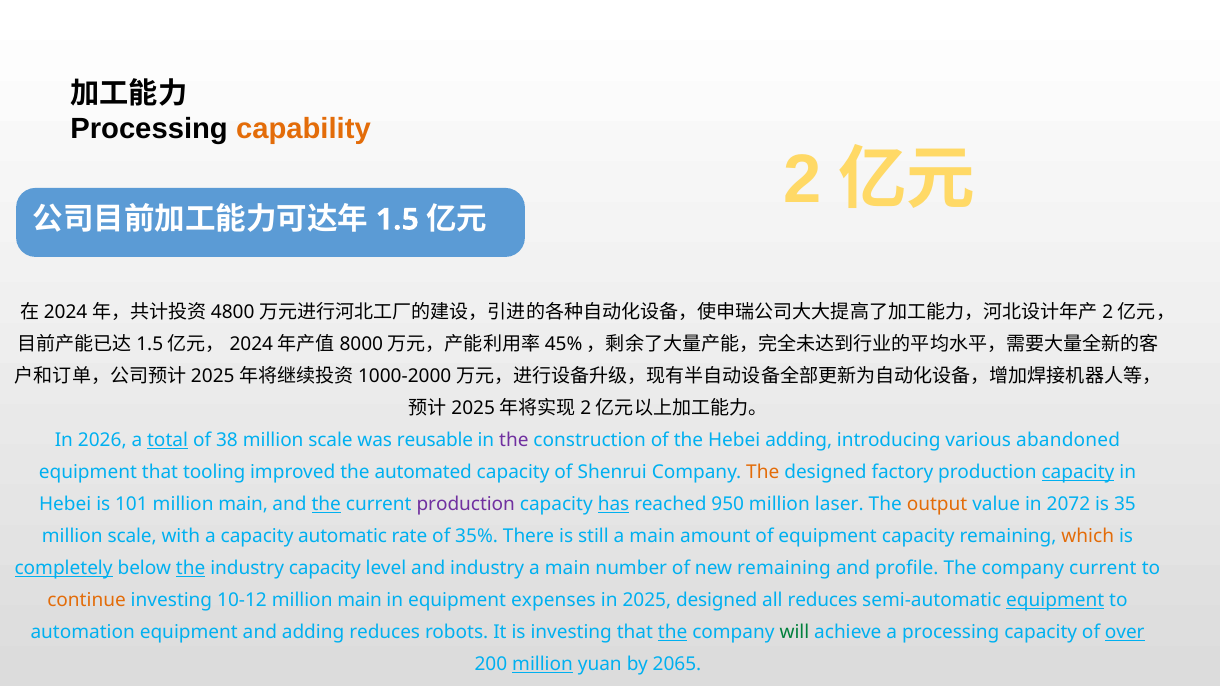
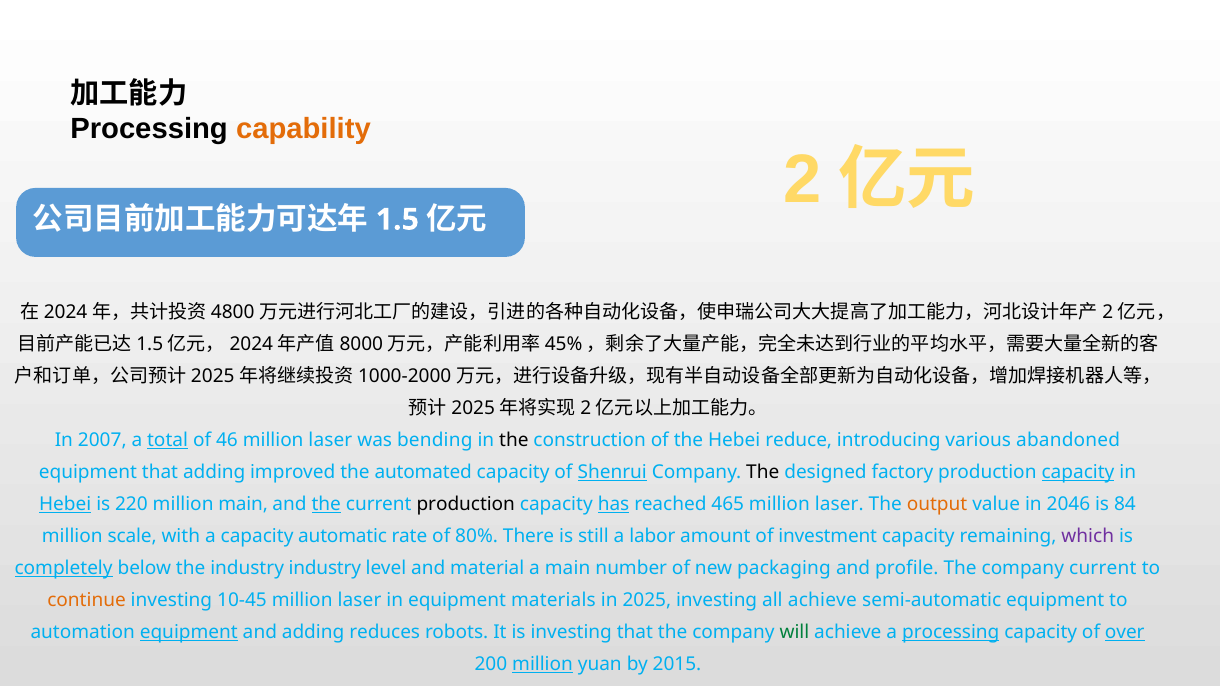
2026: 2026 -> 2007
38: 38 -> 46
scale at (331, 441): scale -> laser
reusable: reusable -> bending
the at (514, 441) colour: purple -> black
Hebei adding: adding -> reduce
that tooling: tooling -> adding
Shenrui underline: none -> present
The at (763, 473) colour: orange -> black
Hebei at (65, 505) underline: none -> present
101: 101 -> 220
production at (466, 505) colour: purple -> black
950: 950 -> 465
2072: 2072 -> 2046
35: 35 -> 84
35%: 35% -> 80%
still a main: main -> labor
of equipment: equipment -> investment
which colour: orange -> purple
the at (191, 569) underline: present -> none
industry capacity: capacity -> industry
and industry: industry -> material
new remaining: remaining -> packaging
10-12: 10-12 -> 10-45
main at (360, 601): main -> laser
expenses: expenses -> materials
2025 designed: designed -> investing
all reduces: reduces -> achieve
equipment at (1055, 601) underline: present -> none
equipment at (189, 633) underline: none -> present
the at (673, 633) underline: present -> none
processing at (951, 633) underline: none -> present
2065: 2065 -> 2015
